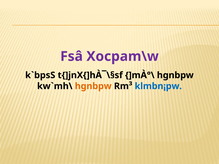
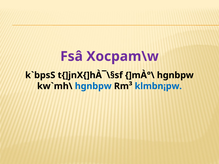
hgnbpw at (93, 86) colour: orange -> blue
